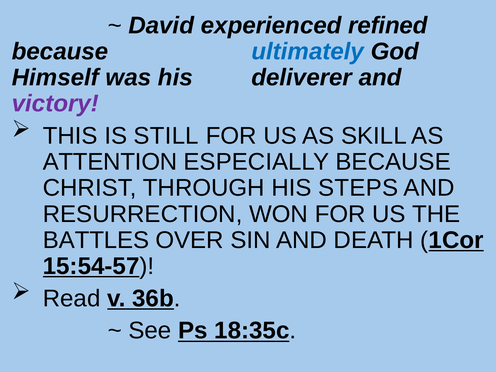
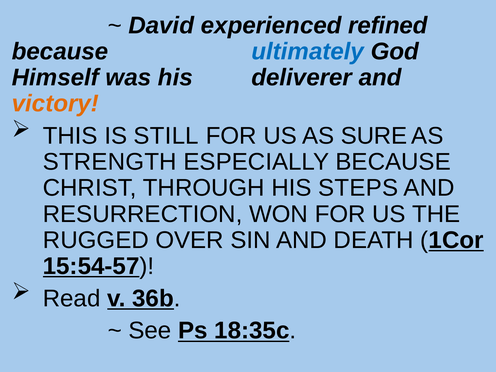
victory colour: purple -> orange
SKILL: SKILL -> SURE
ATTENTION: ATTENTION -> STRENGTH
BATTLES: BATTLES -> RUGGED
